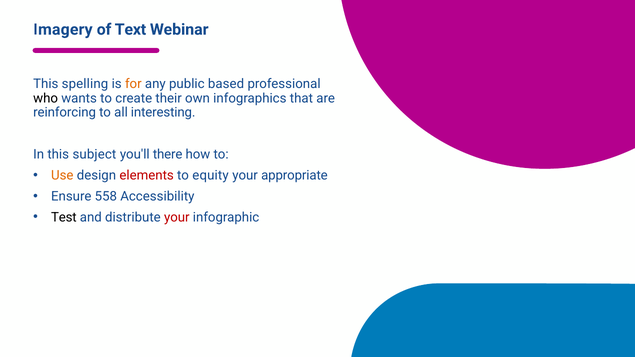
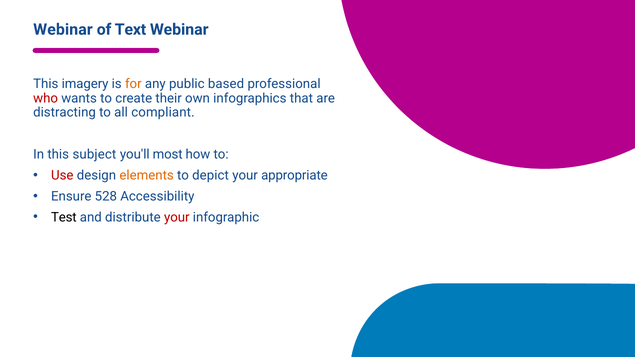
Imagery at (63, 30): Imagery -> Webinar
spelling: spelling -> imagery
who colour: black -> red
reinforcing: reinforcing -> distracting
interesting: interesting -> compliant
there: there -> most
Use colour: orange -> red
elements colour: red -> orange
equity: equity -> depict
558: 558 -> 528
